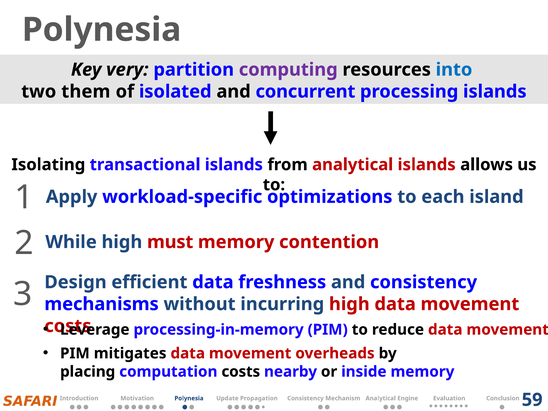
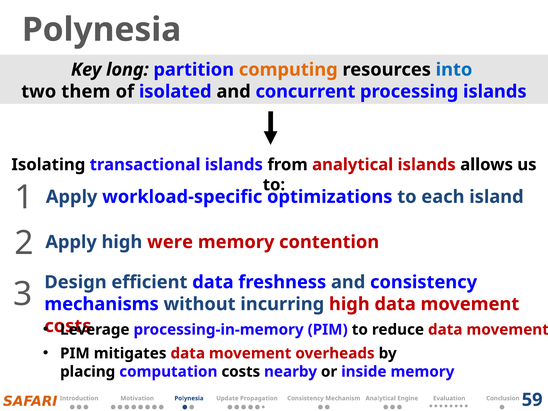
very: very -> long
computing colour: purple -> orange
While at (71, 242): While -> Apply
must: must -> were
